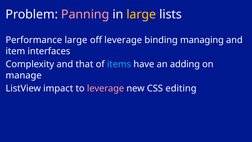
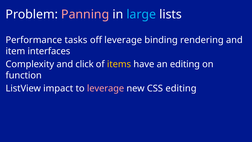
large at (141, 14) colour: yellow -> light blue
Performance large: large -> tasks
managing: managing -> rendering
that: that -> click
items colour: light blue -> yellow
an adding: adding -> editing
manage: manage -> function
